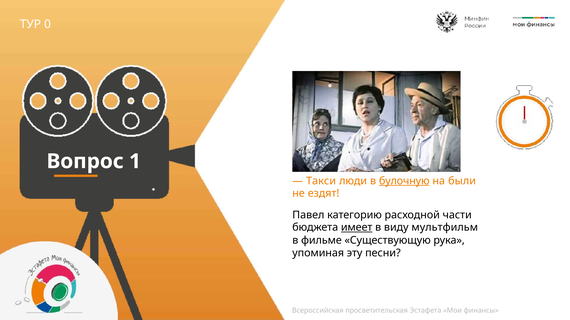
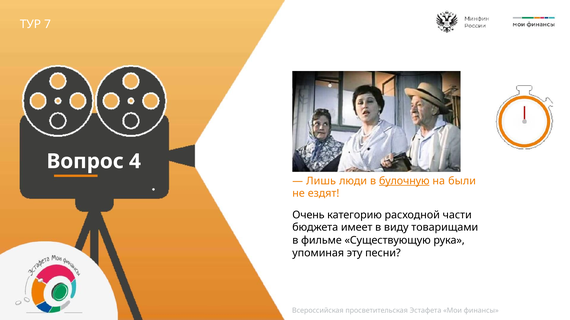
0: 0 -> 7
1: 1 -> 4
Такси: Такси -> Лишь
Павел: Павел -> Очень
имеет underline: present -> none
мультфильм: мультфильм -> товарищами
